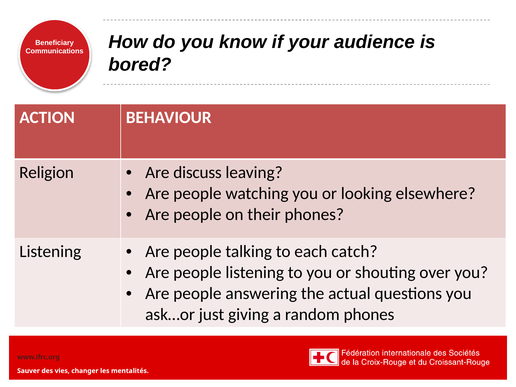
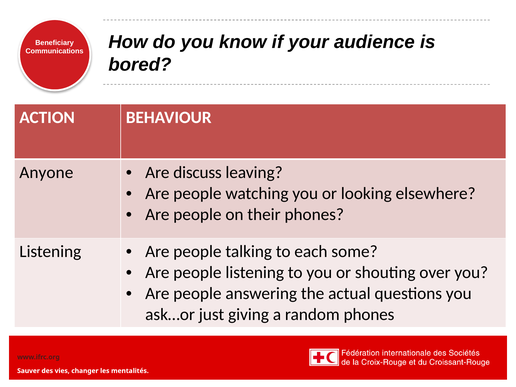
Religion: Religion -> Anyone
catch: catch -> some
